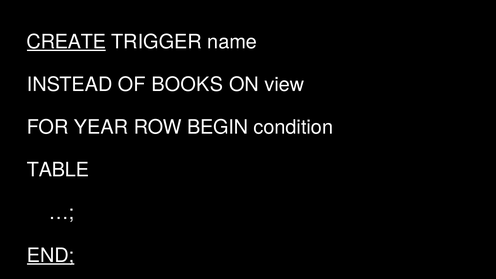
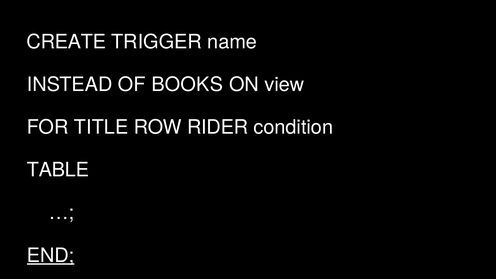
CREATE underline: present -> none
YEAR: YEAR -> TITLE
BEGIN: BEGIN -> RIDER
